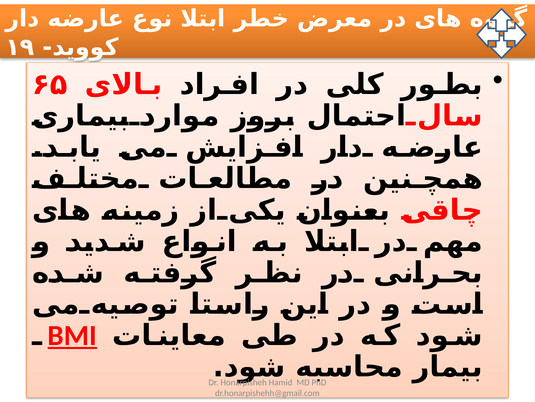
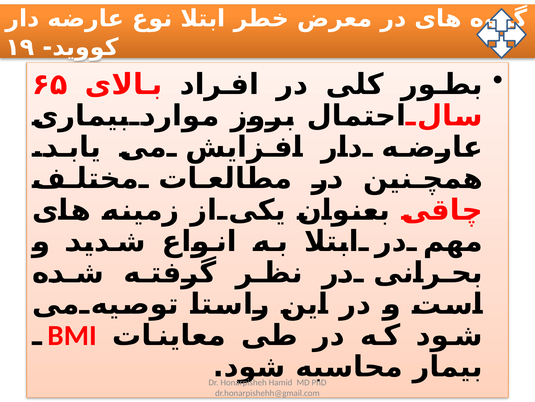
BMI underline: present -> none
